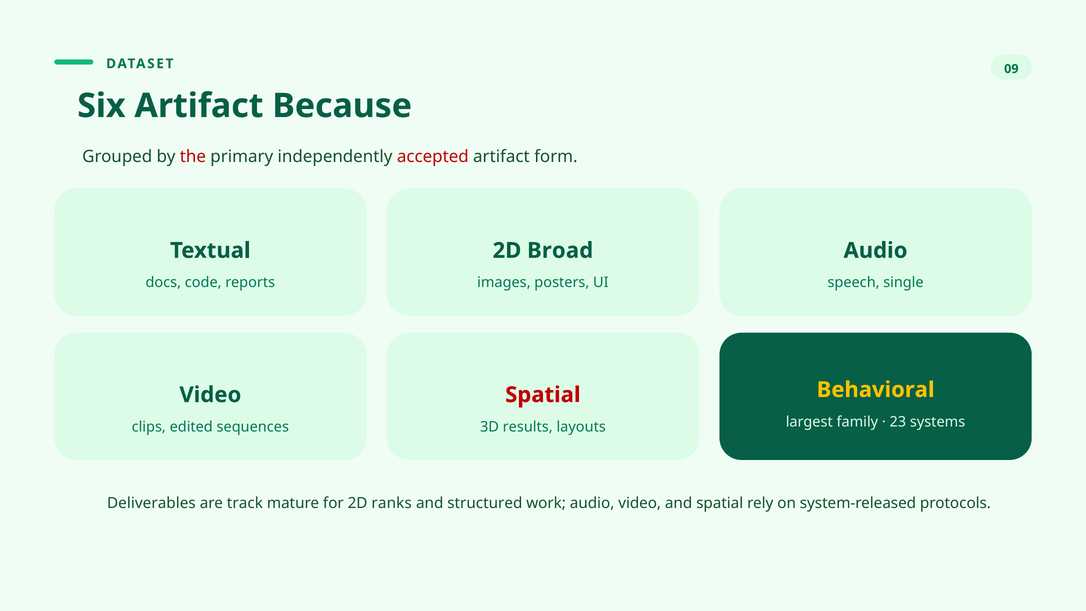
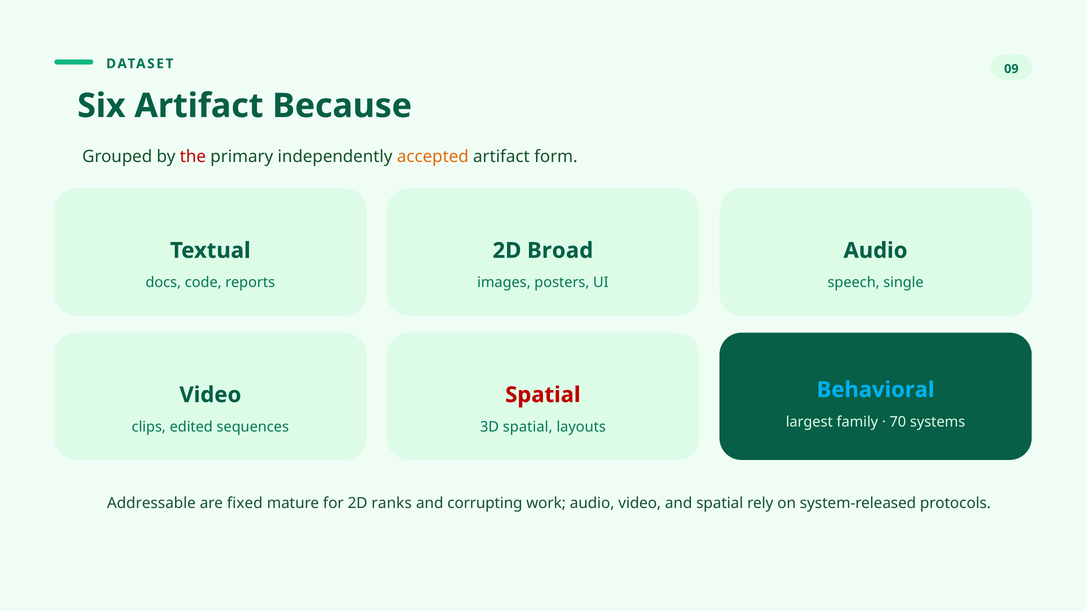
accepted colour: red -> orange
Behavioral colour: yellow -> light blue
23: 23 -> 70
3D results: results -> spatial
Deliverables: Deliverables -> Addressable
track: track -> fixed
structured: structured -> corrupting
